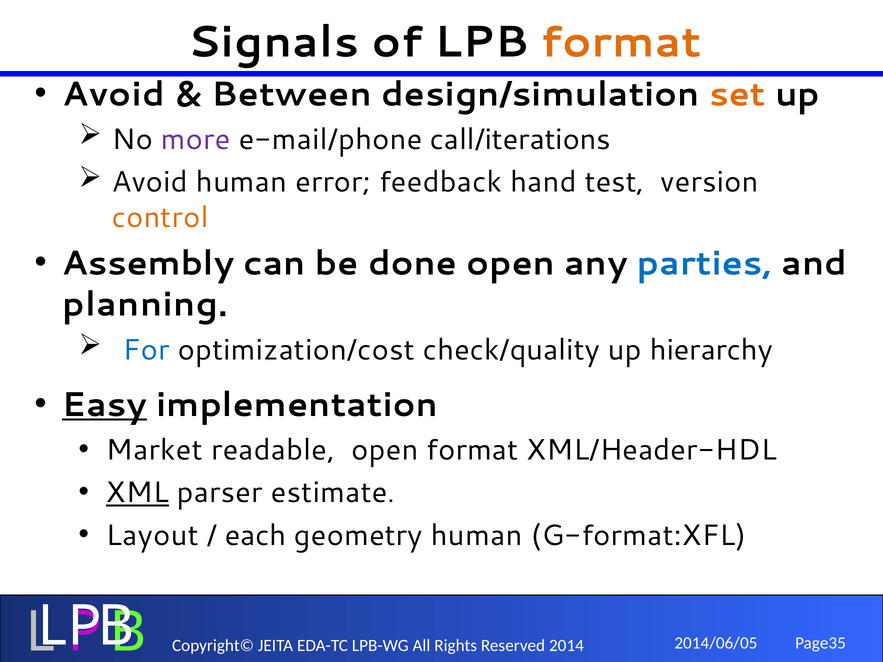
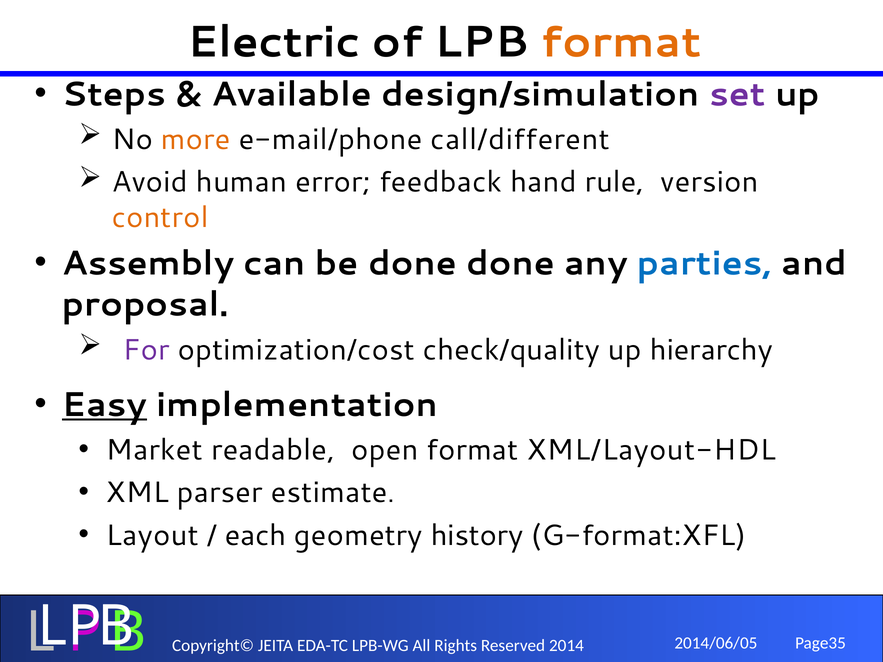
Signals: Signals -> Electric
Avoid at (114, 94): Avoid -> Steps
Between: Between -> Available
set colour: orange -> purple
more colour: purple -> orange
call/iterations: call/iterations -> call/different
test: test -> rule
done open: open -> done
planning: planning -> proposal
For colour: blue -> purple
XML/Header-HDL: XML/Header-HDL -> XML/Layout-HDL
XML underline: present -> none
geometry human: human -> history
